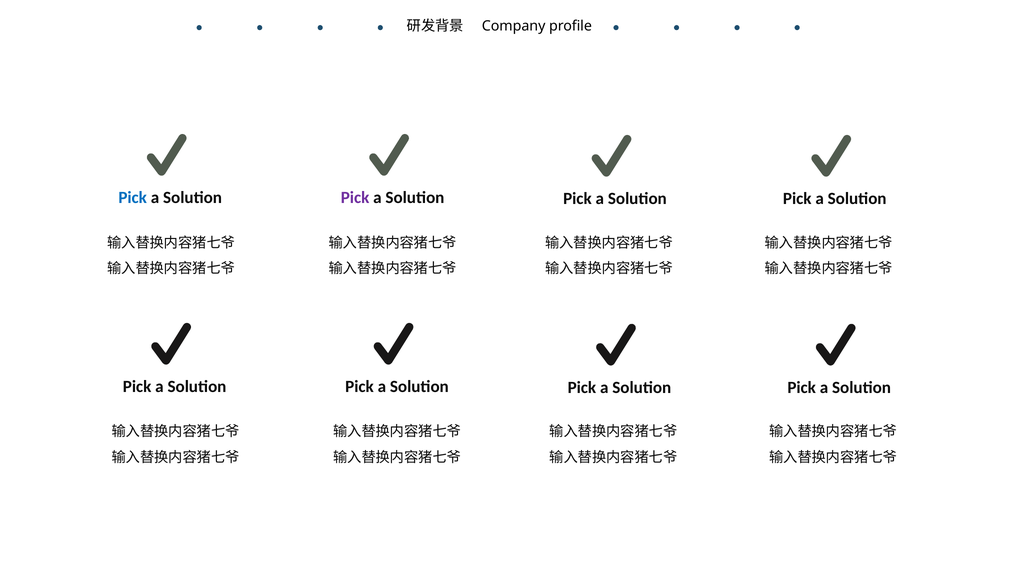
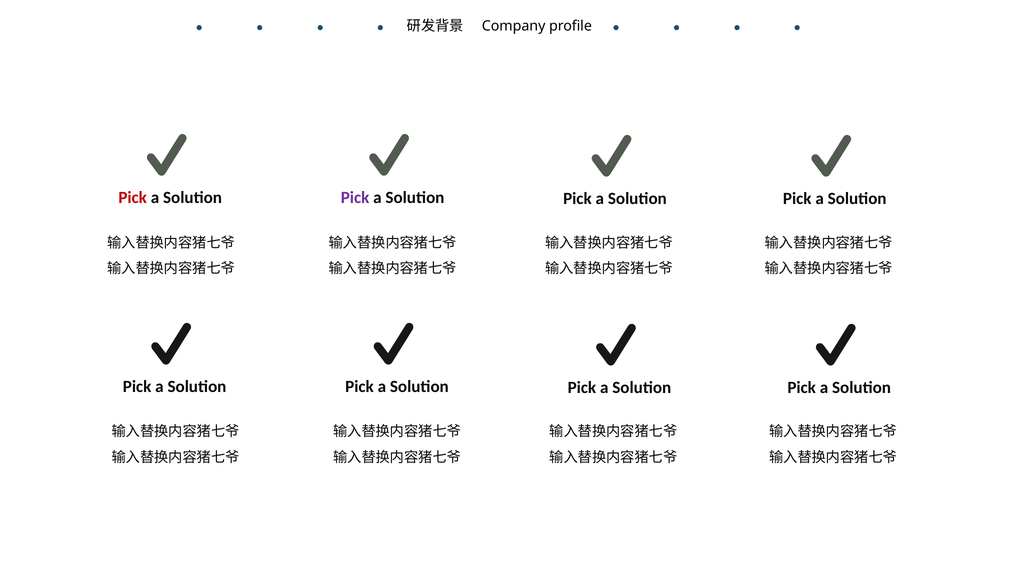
Pick at (133, 198) colour: blue -> red
